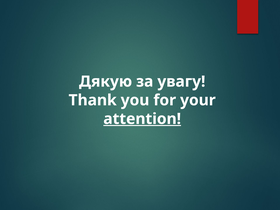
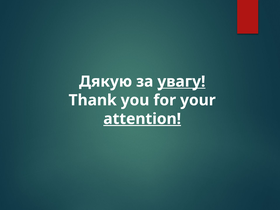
увагу underline: none -> present
